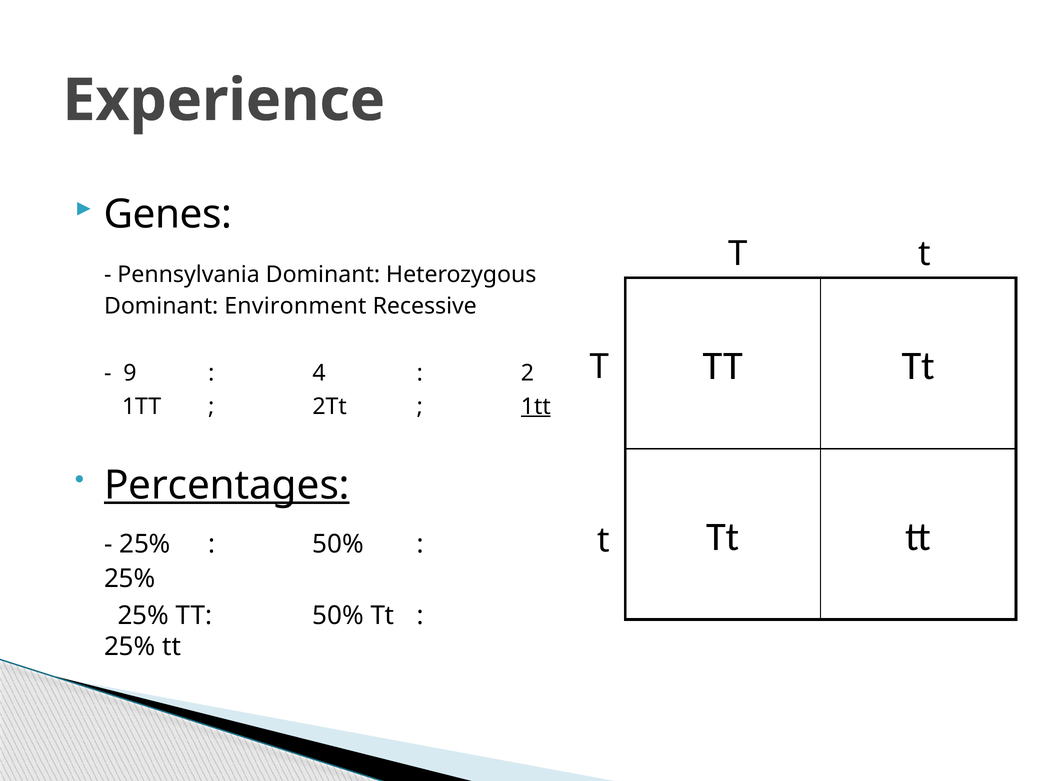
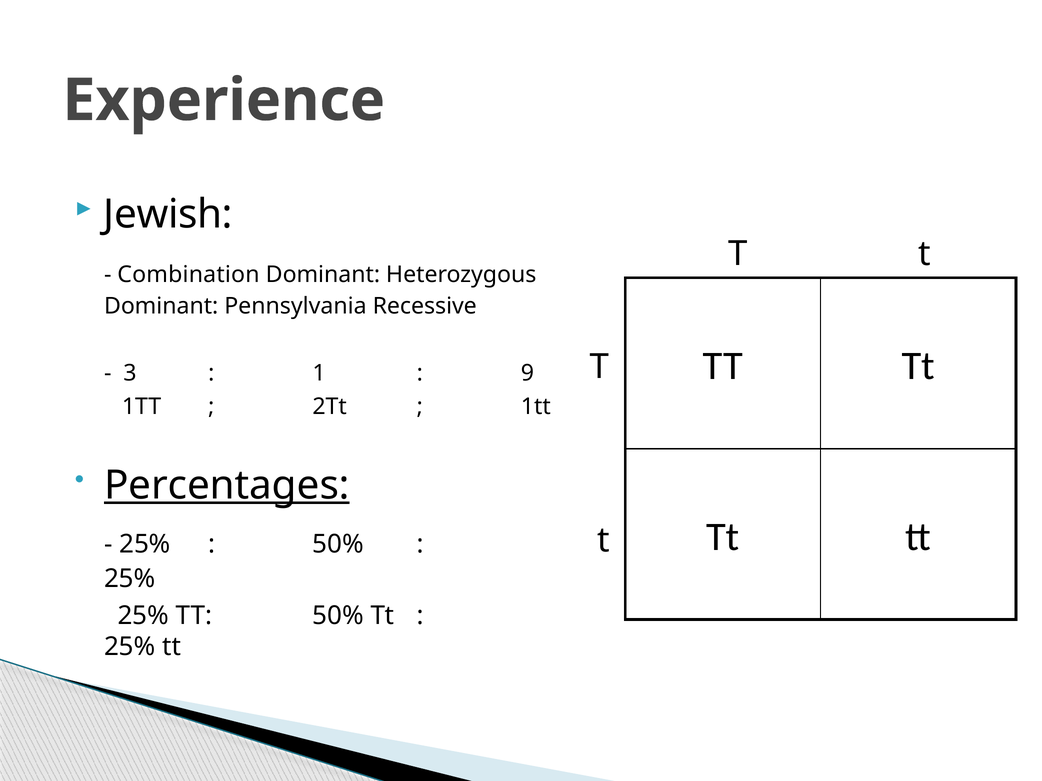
Genes: Genes -> Jewish
Pennsylvania: Pennsylvania -> Combination
Environment: Environment -> Pennsylvania
9: 9 -> 3
4: 4 -> 1
2: 2 -> 9
1tt at (536, 407) underline: present -> none
